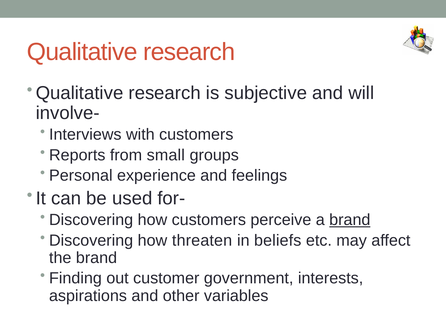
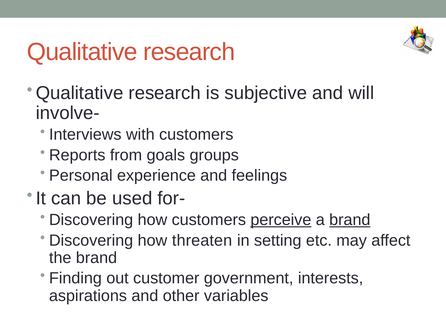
small: small -> goals
perceive underline: none -> present
beliefs: beliefs -> setting
